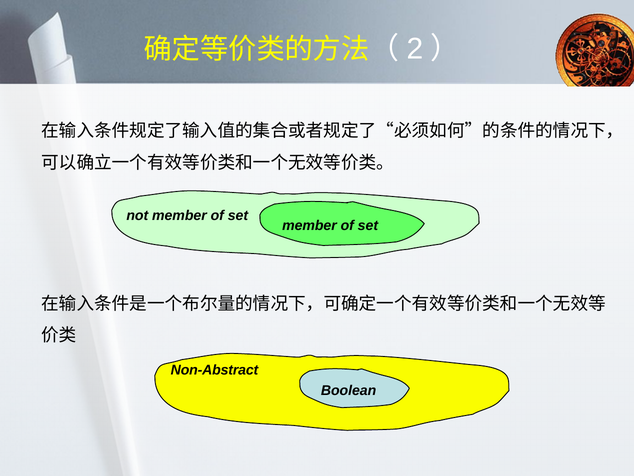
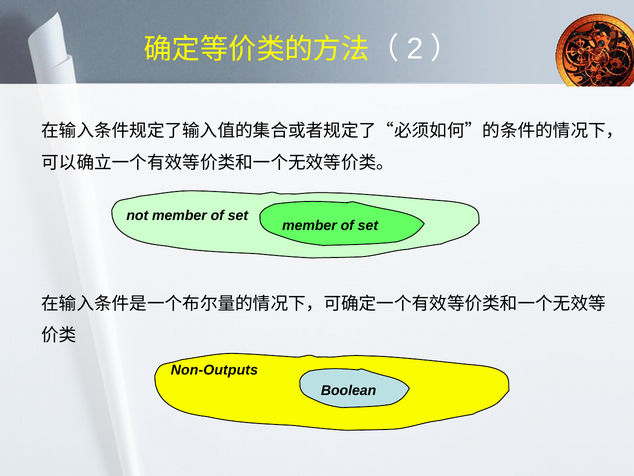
Non-Abstract: Non-Abstract -> Non-Outputs
